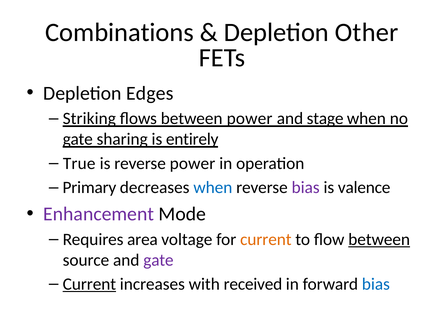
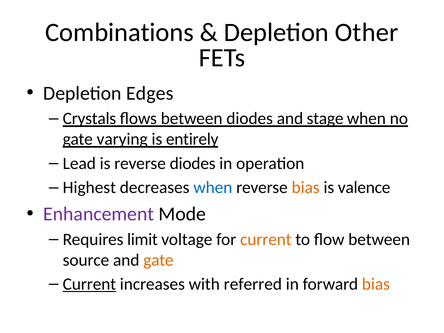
Striking: Striking -> Crystals
between power: power -> diodes
sharing: sharing -> varying
True: True -> Lead
reverse power: power -> diodes
Primary: Primary -> Highest
bias at (306, 188) colour: purple -> orange
area: area -> limit
between at (379, 239) underline: present -> none
gate at (158, 260) colour: purple -> orange
received: received -> referred
bias at (376, 284) colour: blue -> orange
